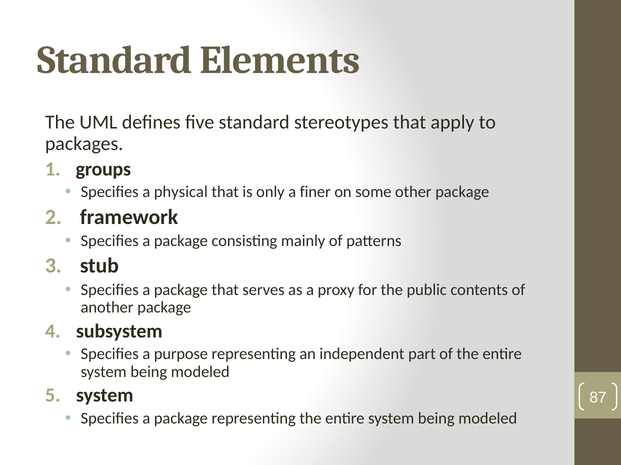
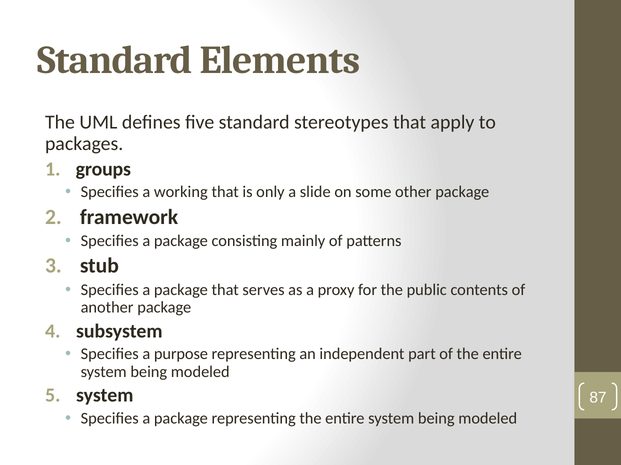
physical: physical -> working
finer: finer -> slide
